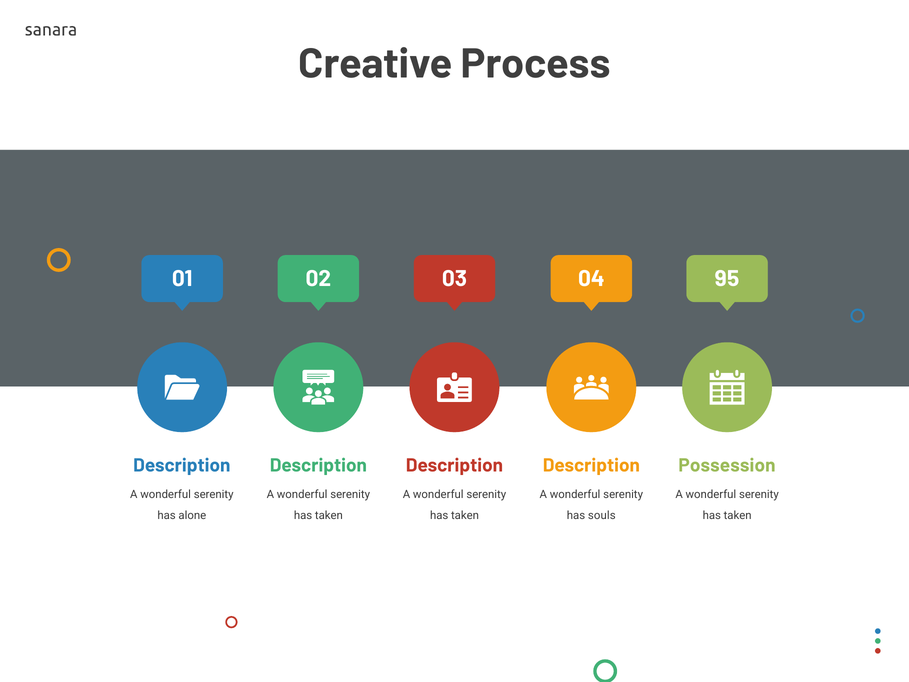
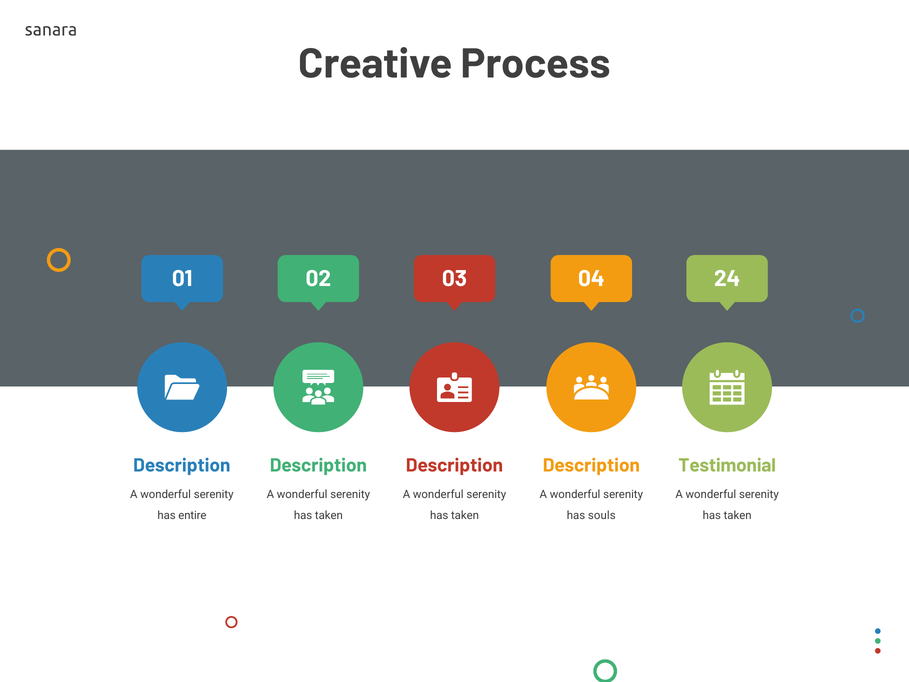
95: 95 -> 24
Possession: Possession -> Testimonial
alone: alone -> entire
